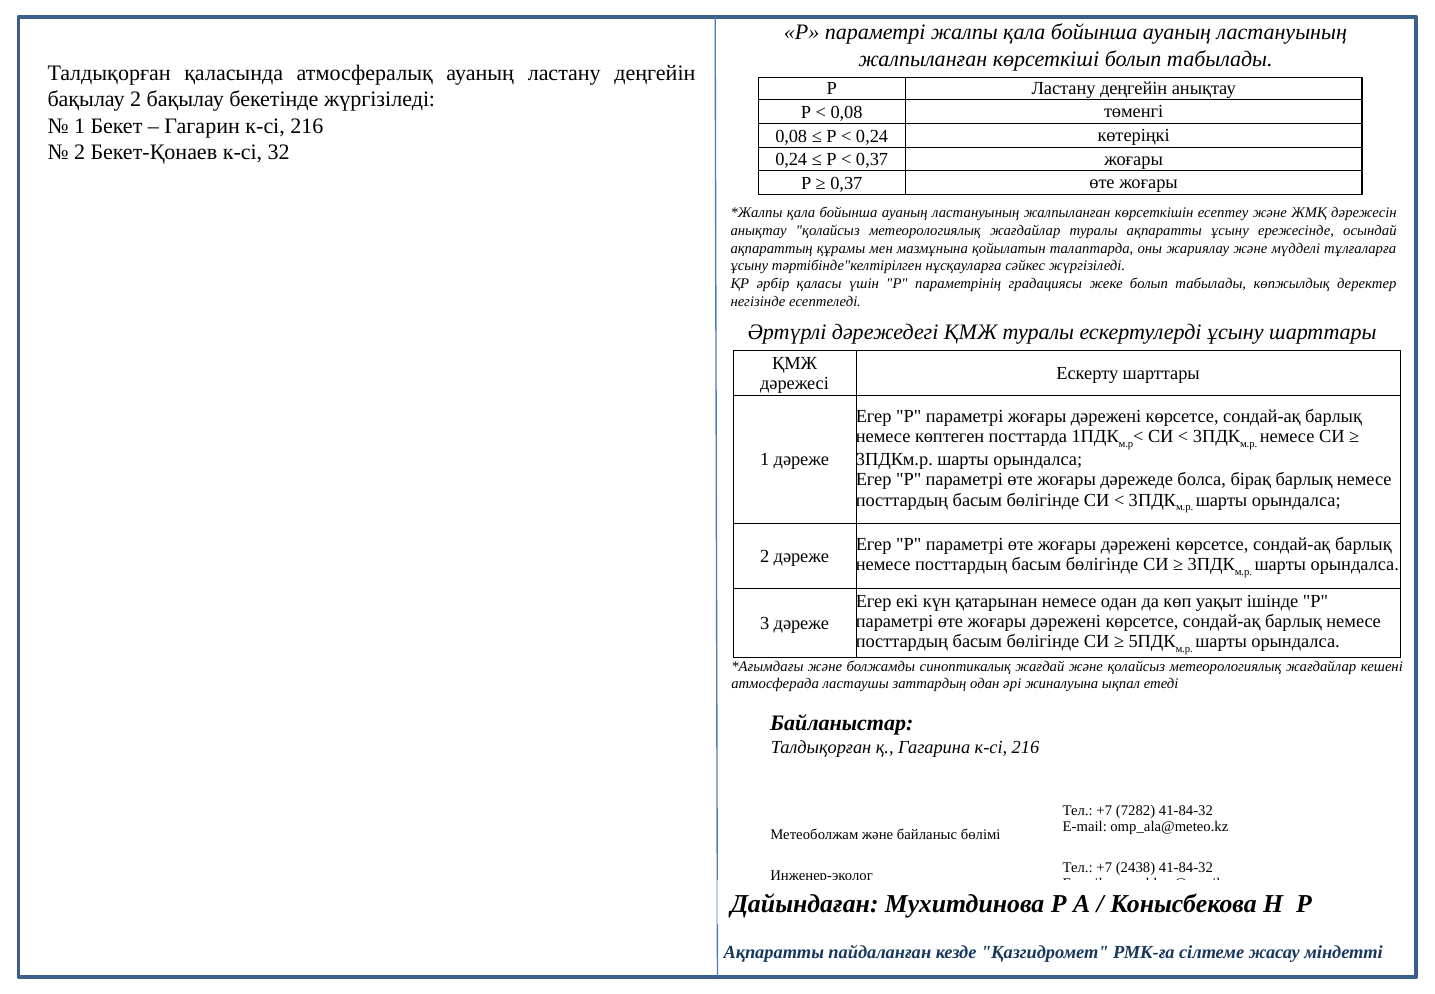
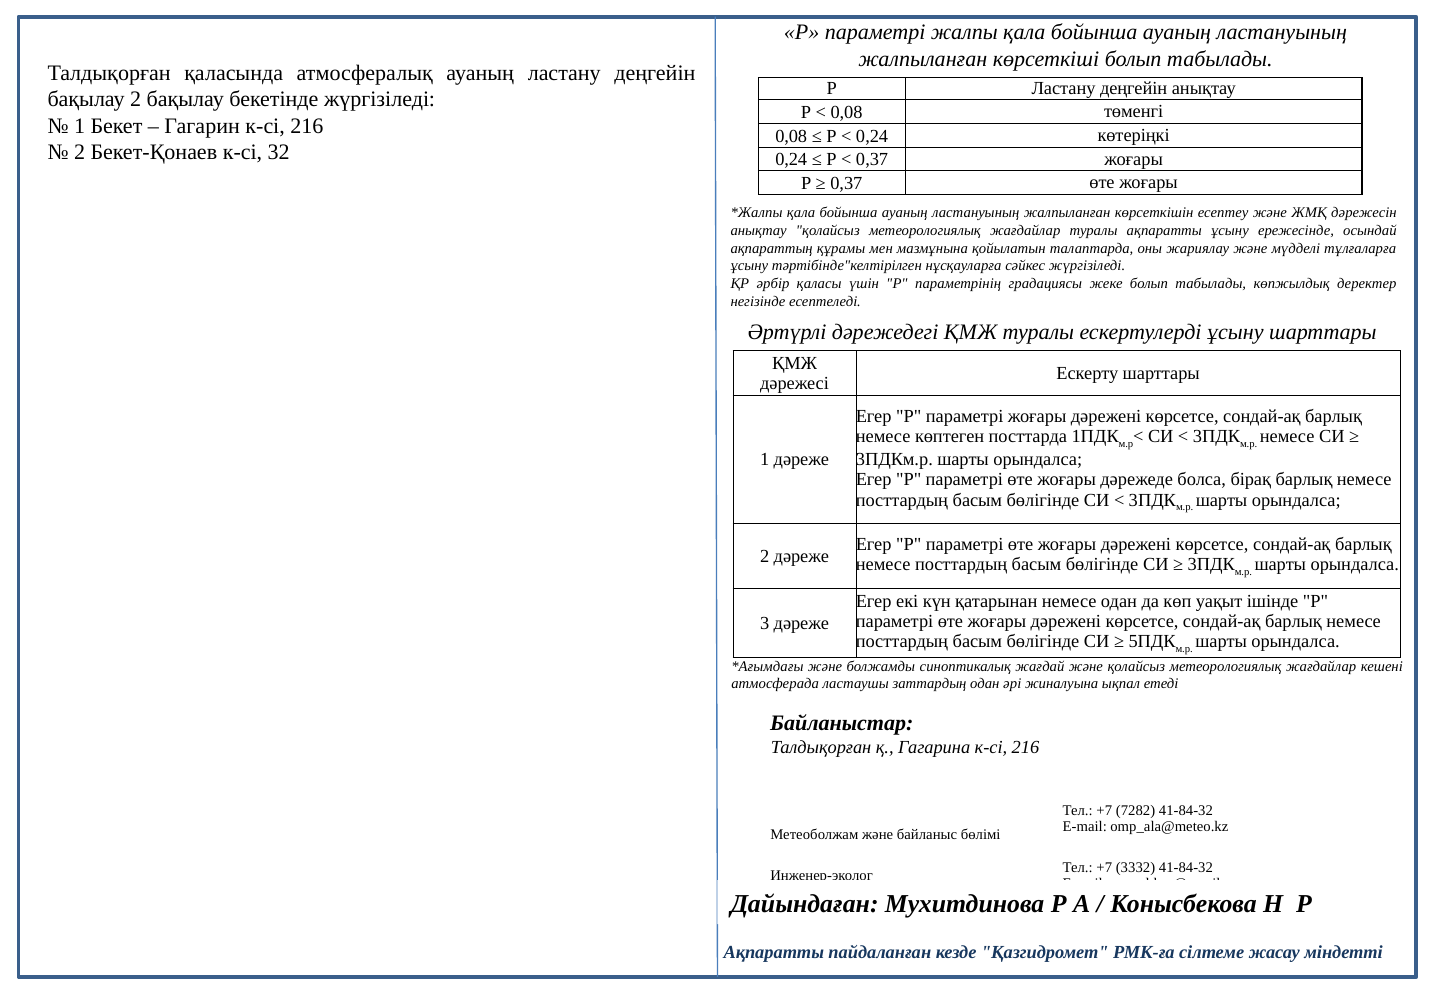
2438: 2438 -> 3332
